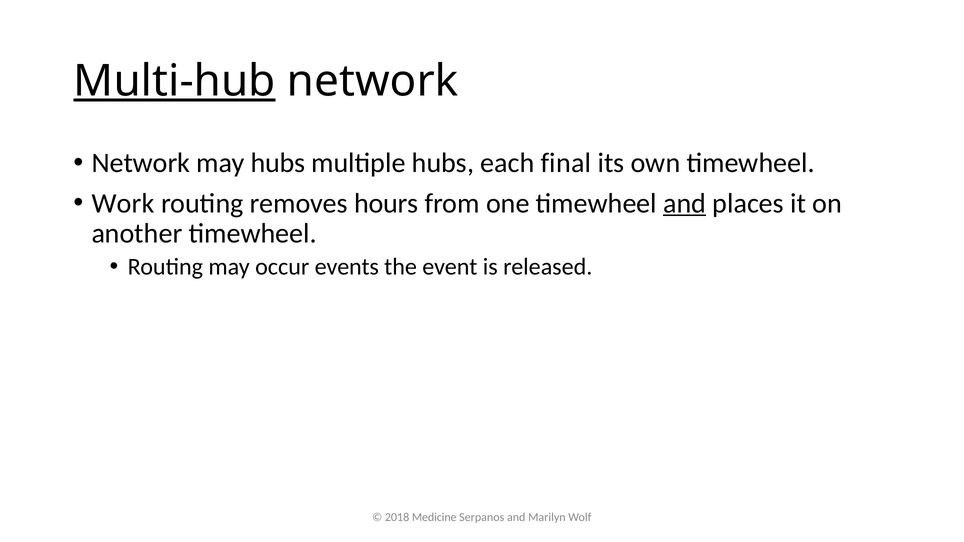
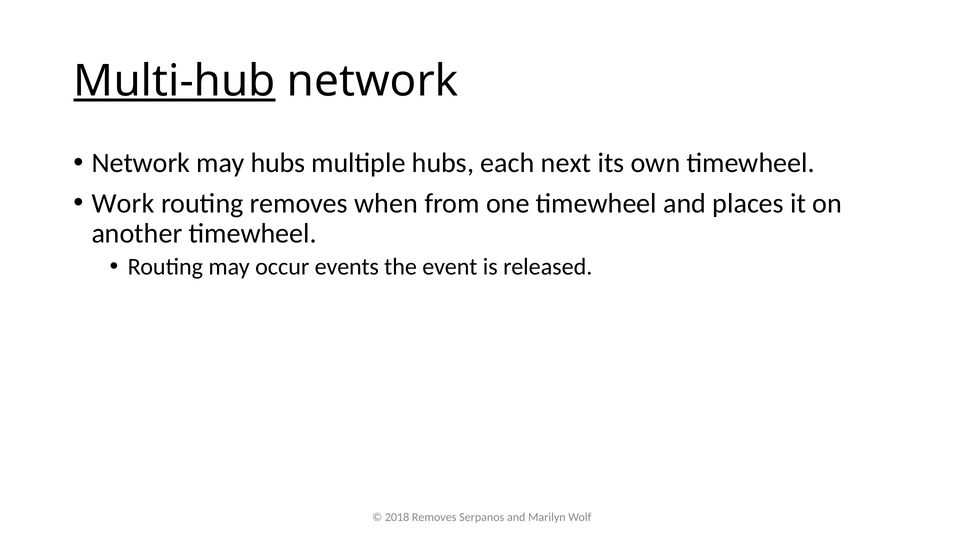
final: final -> next
hours: hours -> when
and at (685, 203) underline: present -> none
2018 Medicine: Medicine -> Removes
